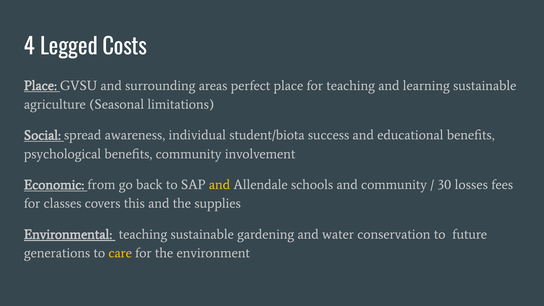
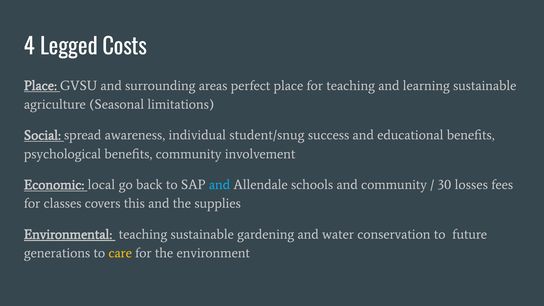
student/biota: student/biota -> student/snug
from: from -> local
and at (219, 185) colour: yellow -> light blue
